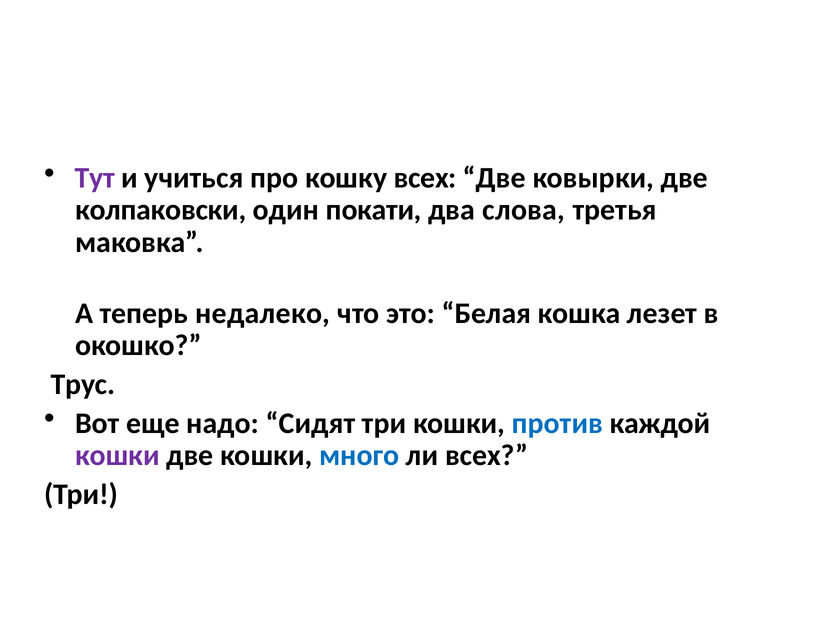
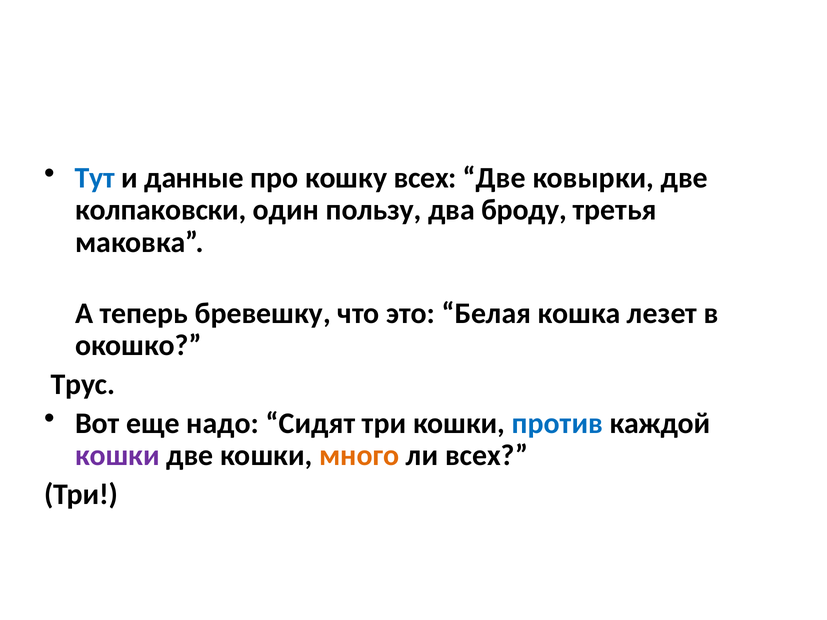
Тут colour: purple -> blue
учиться: учиться -> данные
покати: покати -> пользу
слова: слова -> броду
недалеко: недалеко -> бревешку
много colour: blue -> orange
